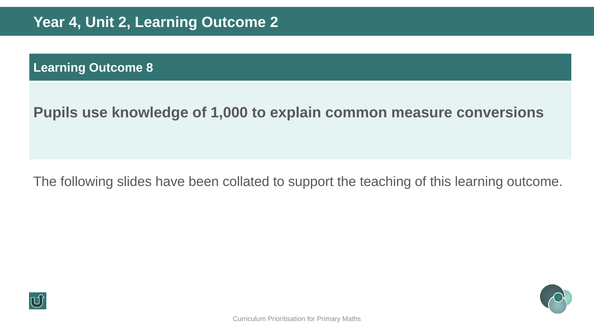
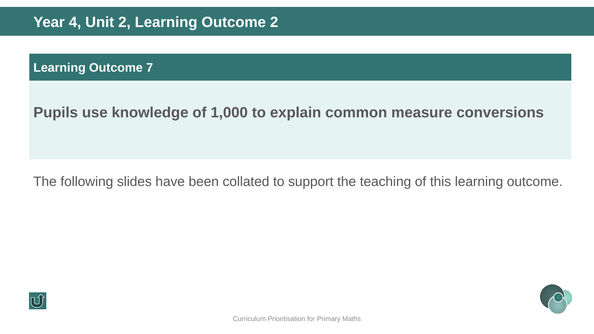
8: 8 -> 7
